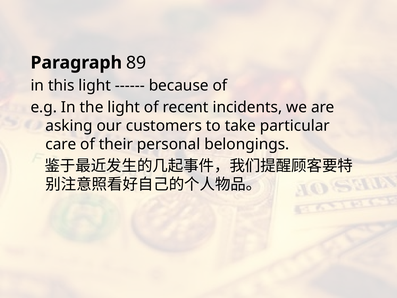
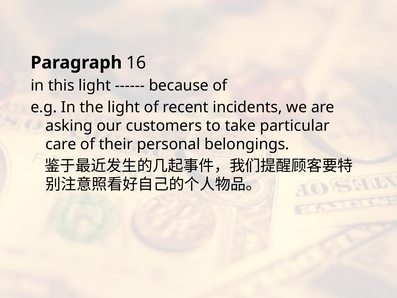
89: 89 -> 16
